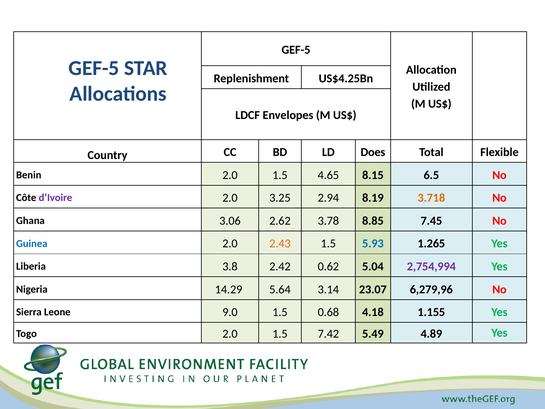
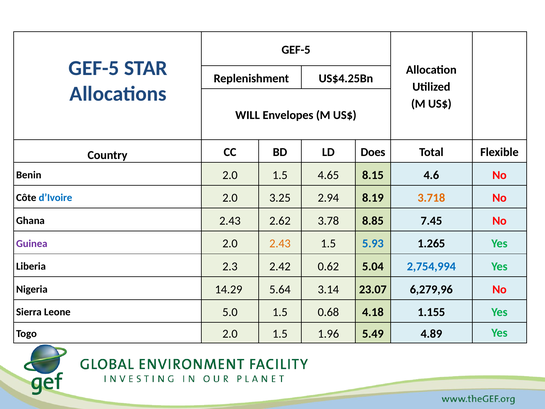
LDCF: LDCF -> WILL
6.5: 6.5 -> 4.6
d’Ivoire colour: purple -> blue
Ghana 3.06: 3.06 -> 2.43
Guinea colour: blue -> purple
3.8: 3.8 -> 2.3
2,754,994 colour: purple -> blue
9.0: 9.0 -> 5.0
7.42: 7.42 -> 1.96
